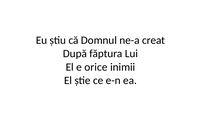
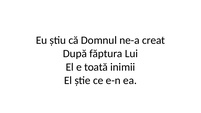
orice: orice -> toată
